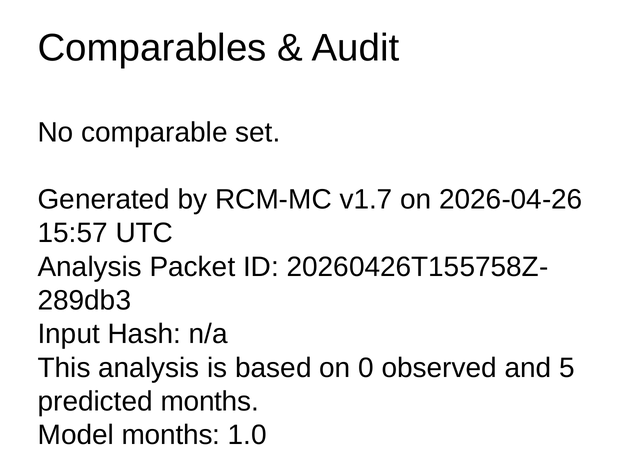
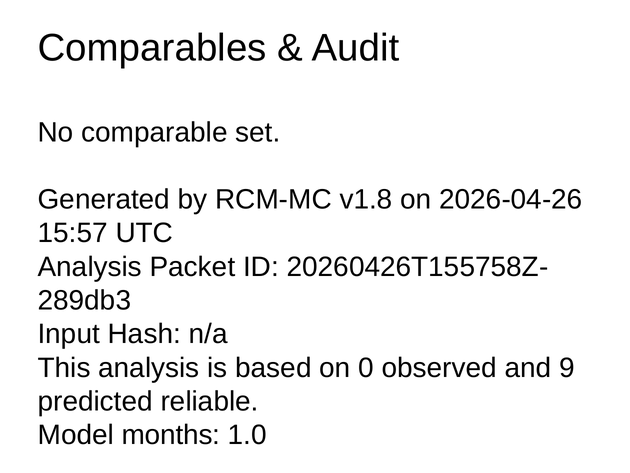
v1.7: v1.7 -> v1.8
5: 5 -> 9
predicted months: months -> reliable
